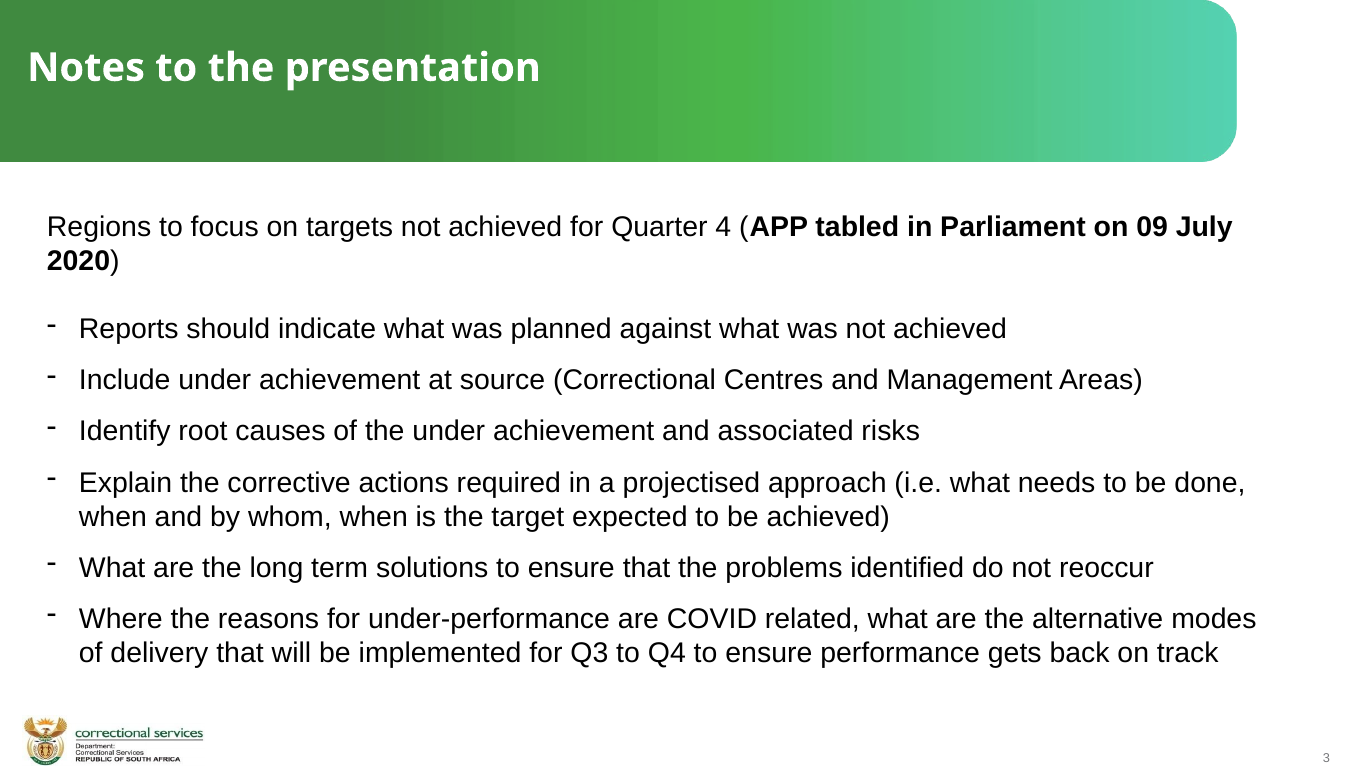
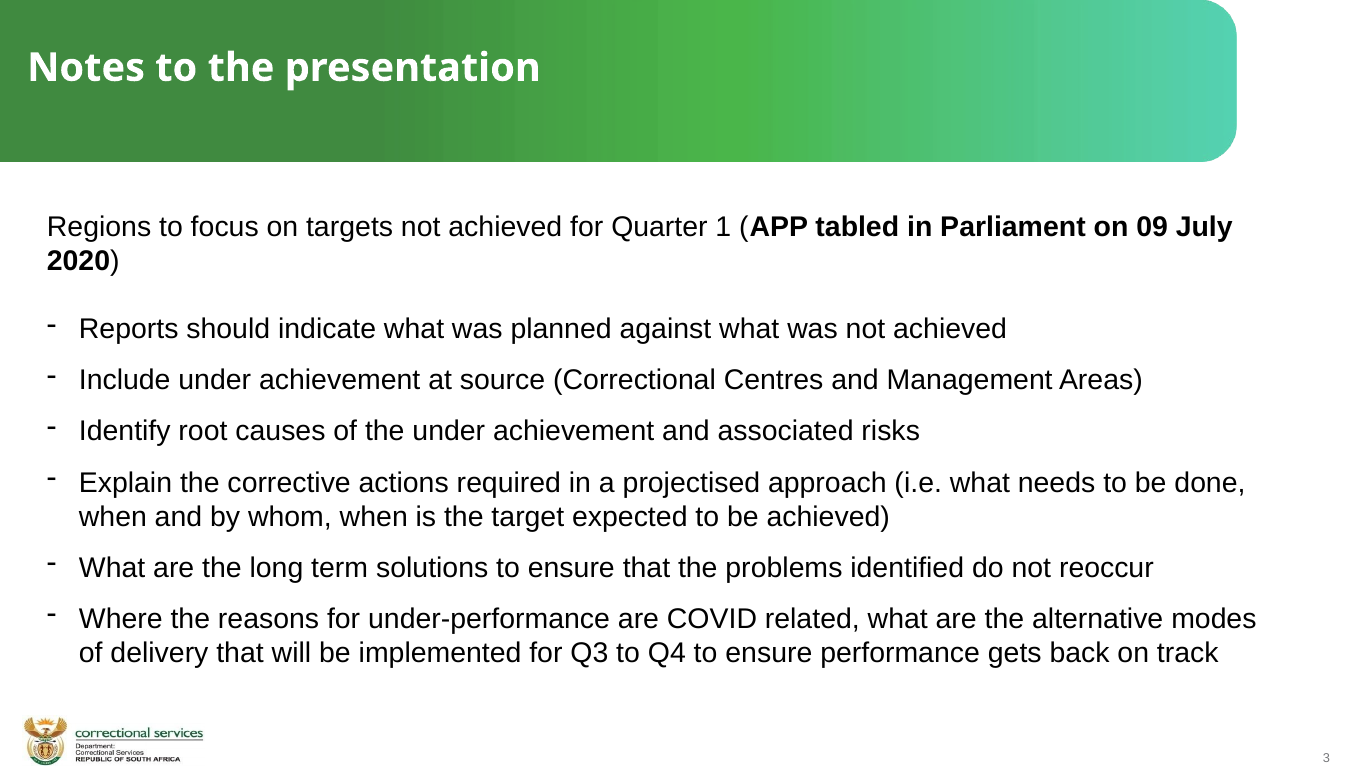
4: 4 -> 1
